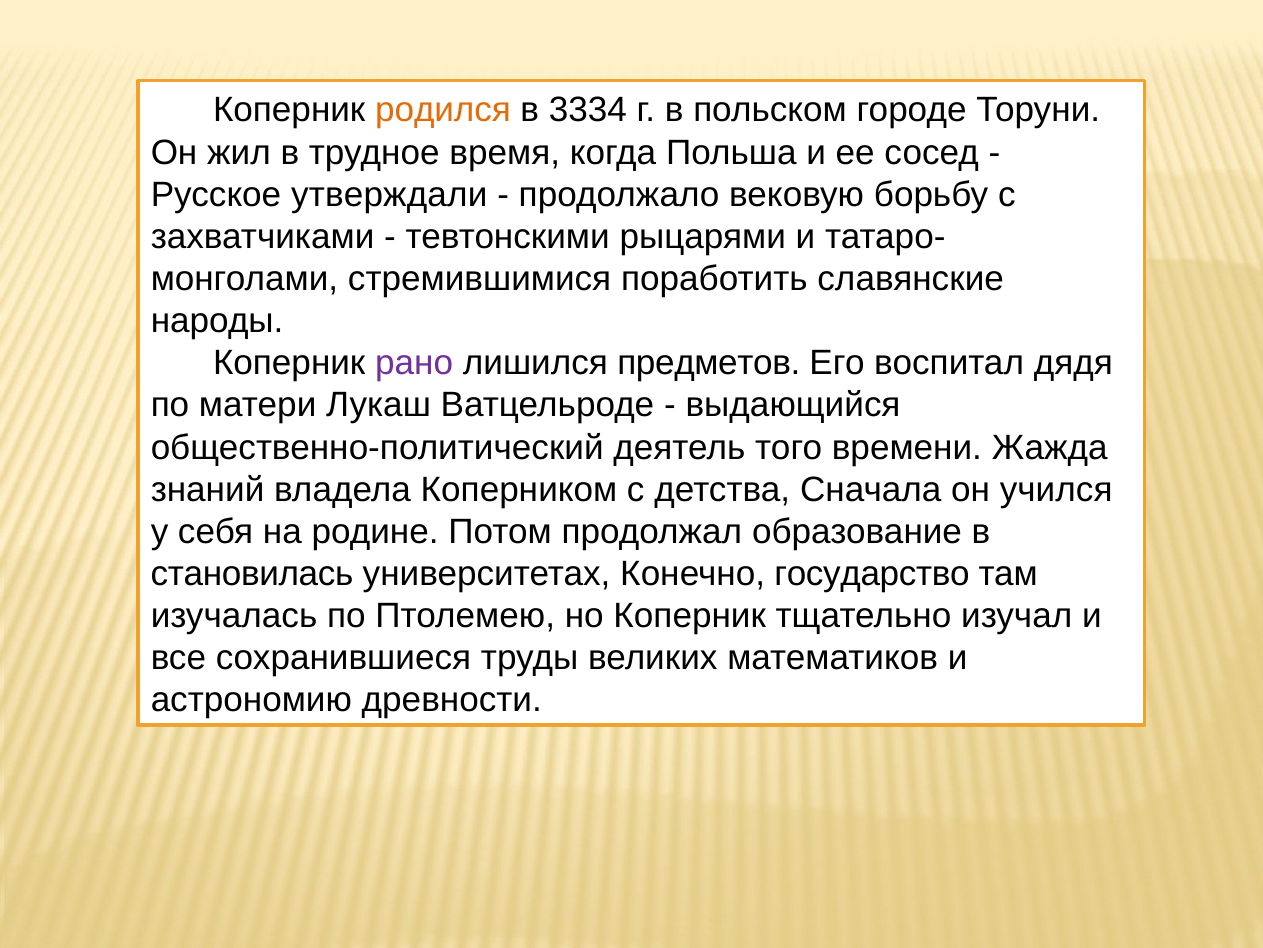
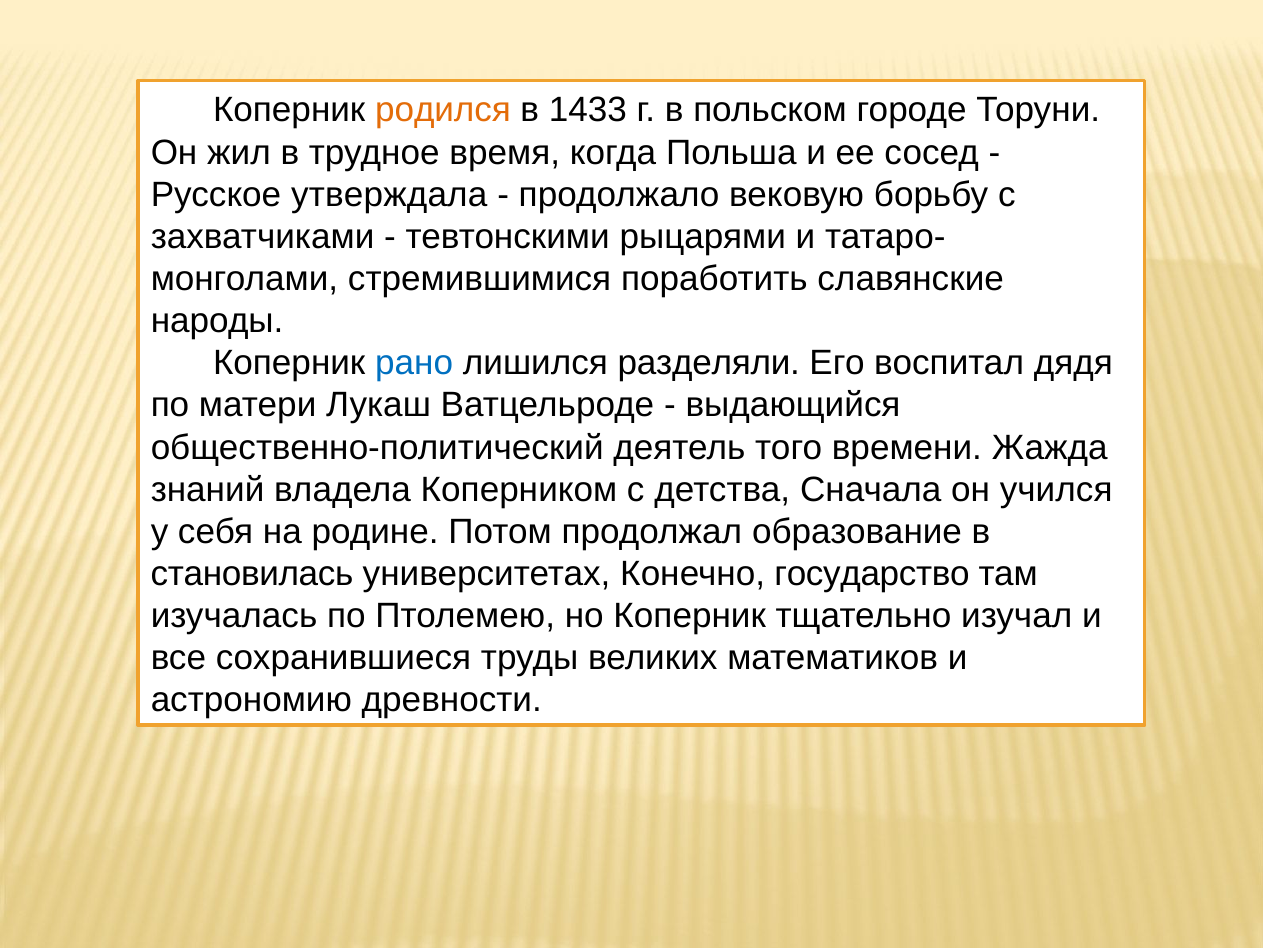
3334: 3334 -> 1433
утверждали: утверждали -> утверждала
рано colour: purple -> blue
предметов: предметов -> разделяли
